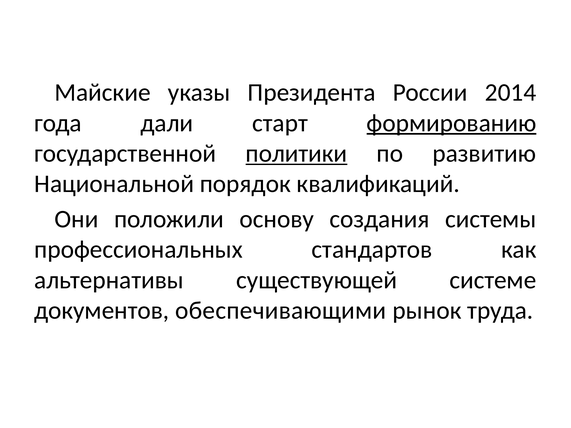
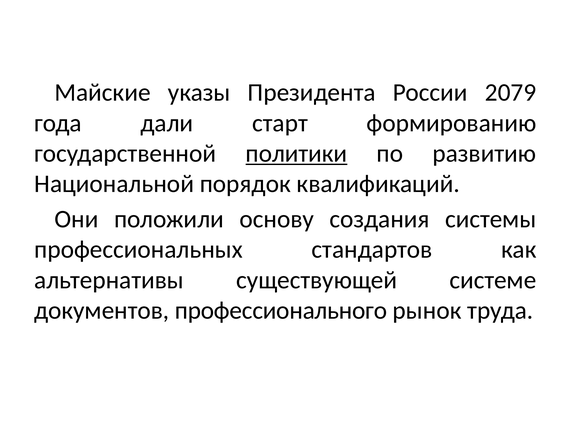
2014: 2014 -> 2079
формированию underline: present -> none
обеспечивающими: обеспечивающими -> профессионального
